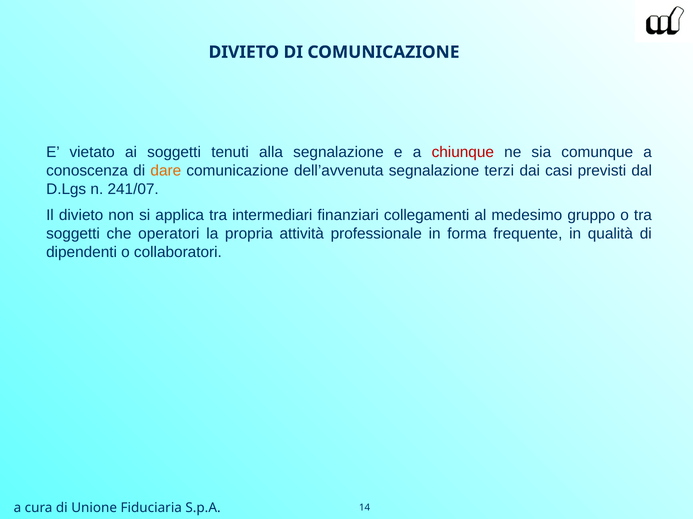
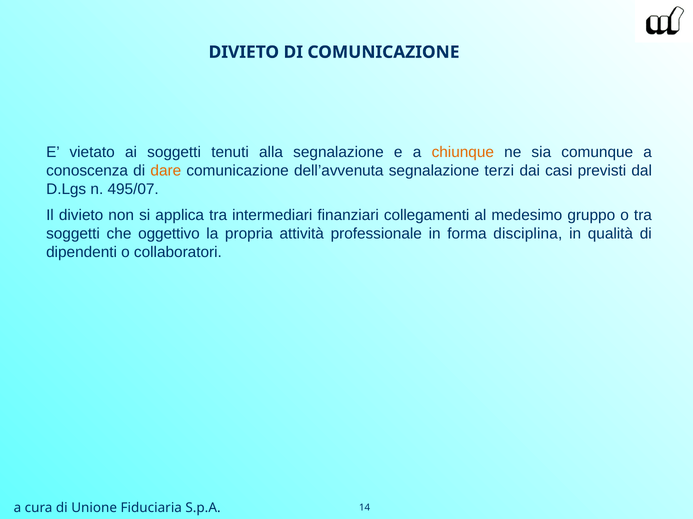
chiunque colour: red -> orange
241/07: 241/07 -> 495/07
operatori: operatori -> oggettivo
frequente: frequente -> disciplina
